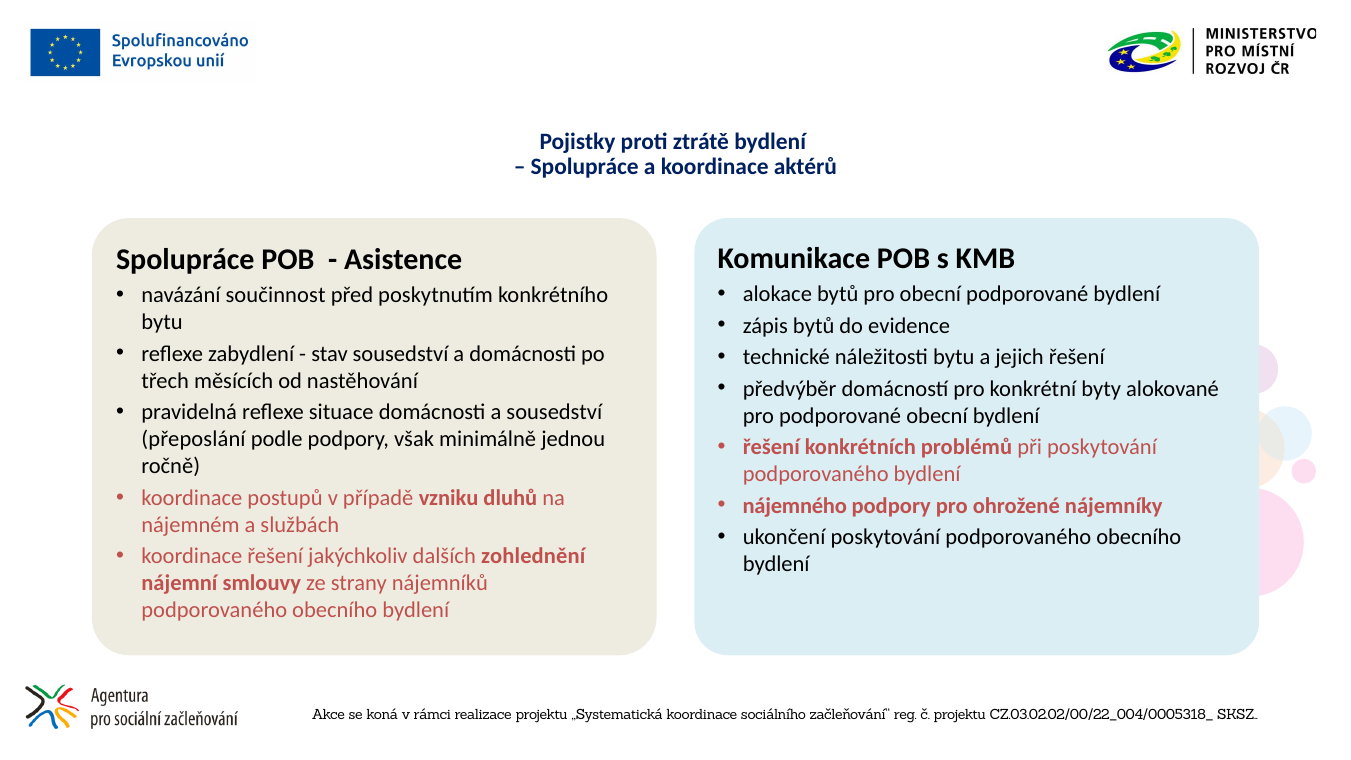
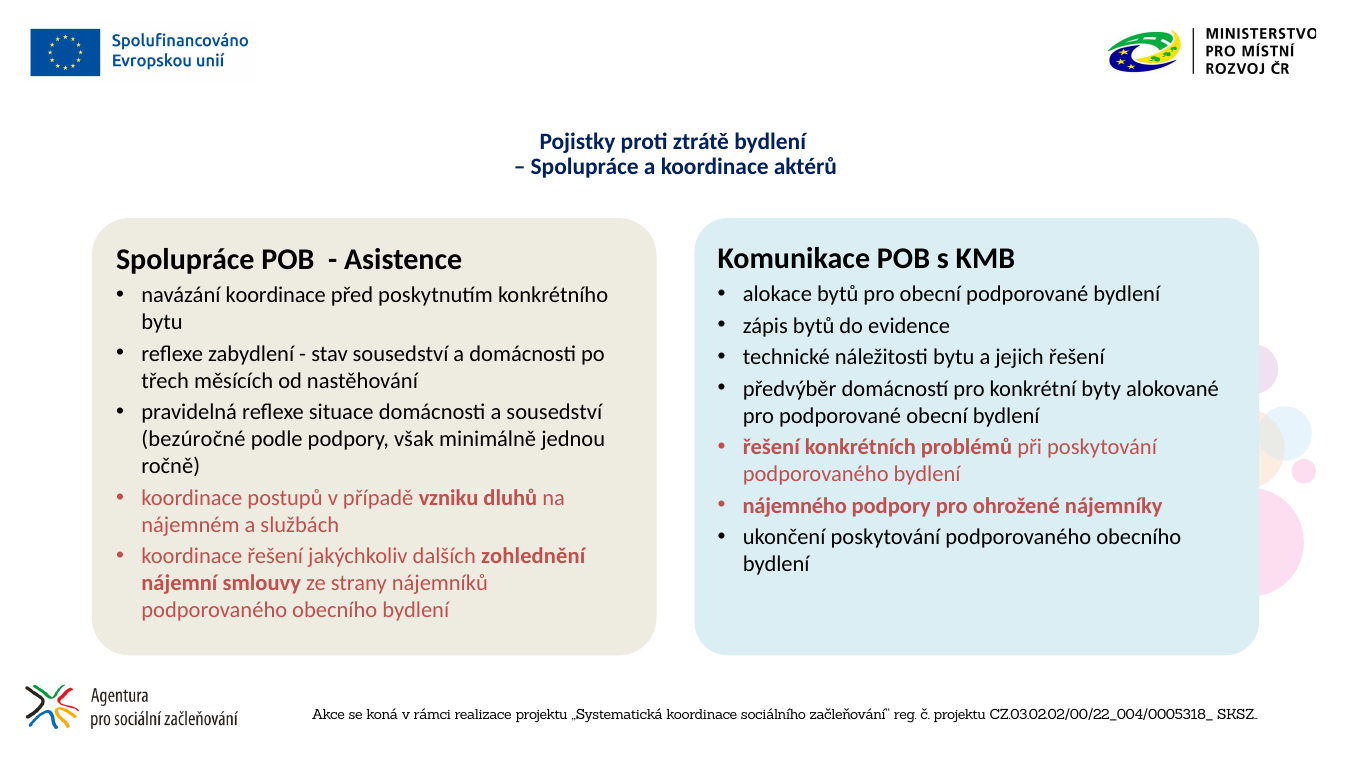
navázání součinnost: součinnost -> koordinace
přeposlání: přeposlání -> bezúročné
